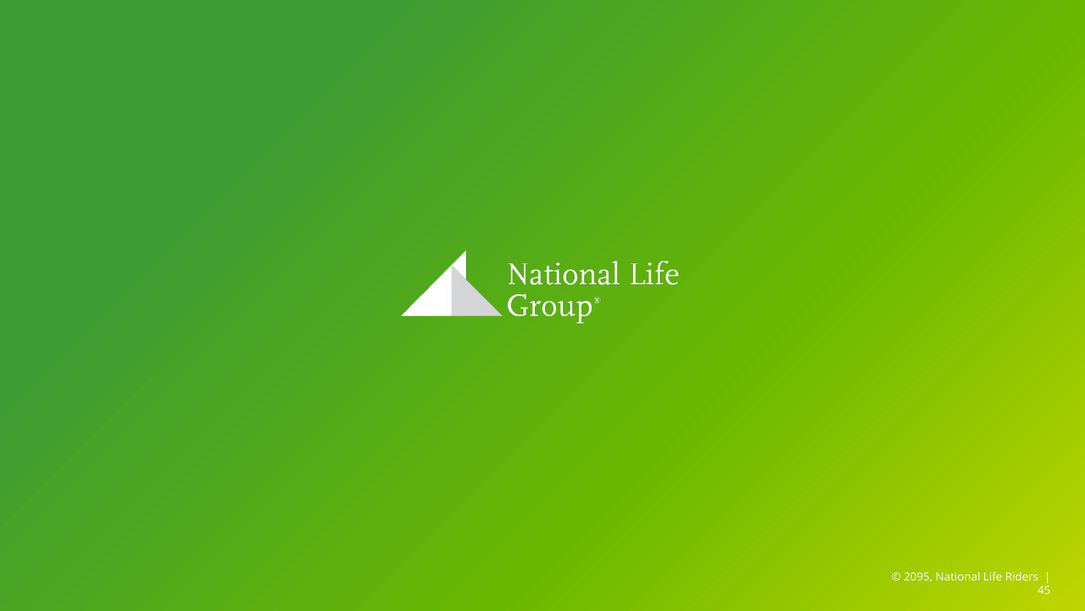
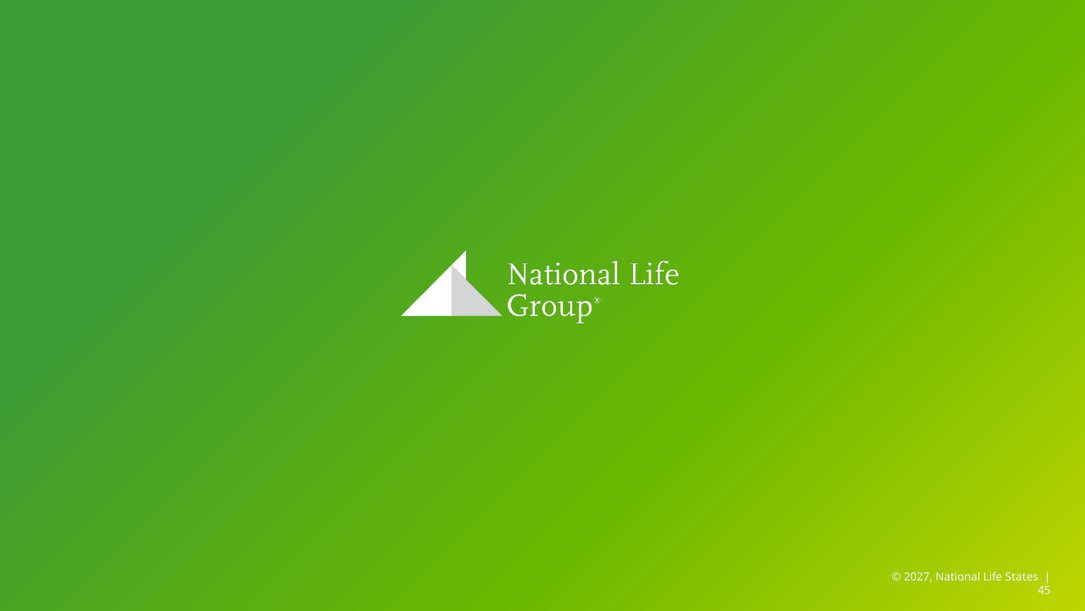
2095: 2095 -> 2027
Riders: Riders -> States
